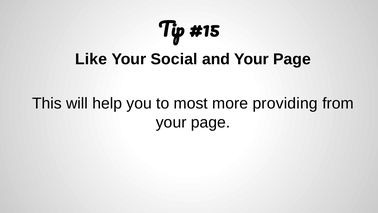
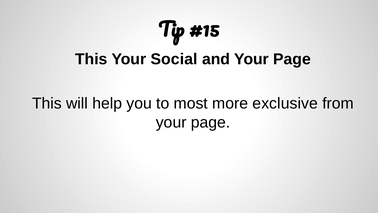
Like at (91, 59): Like -> This
providing: providing -> exclusive
